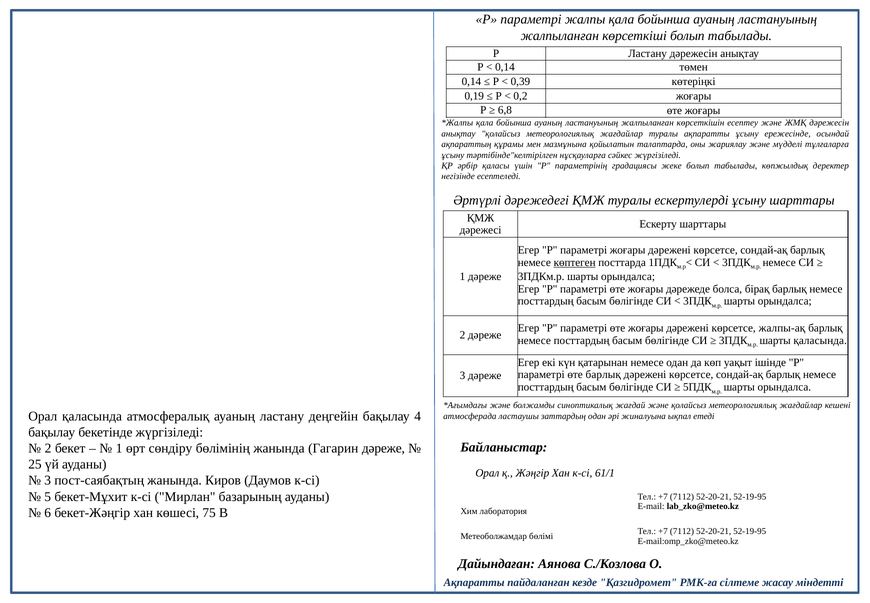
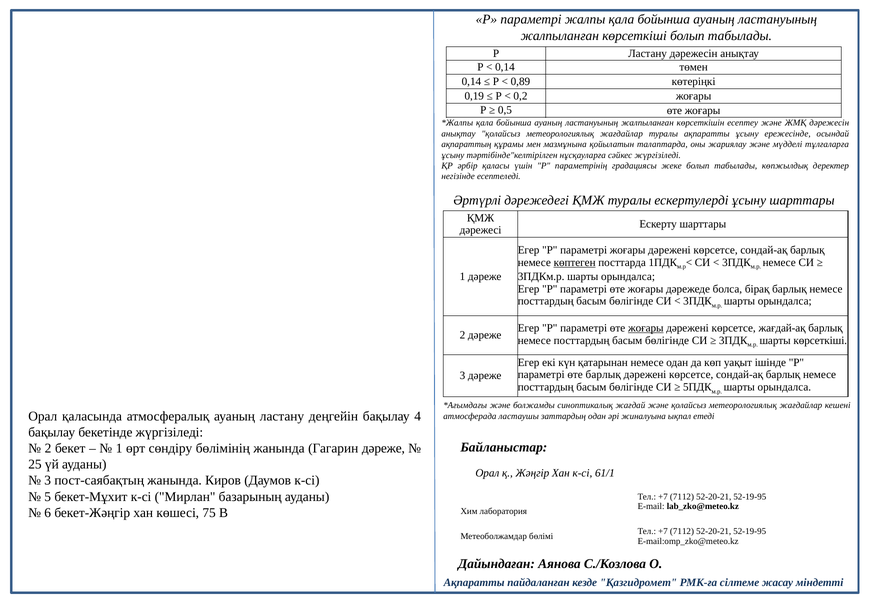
0,39: 0,39 -> 0,89
6,8: 6,8 -> 0,5
жоғары at (646, 328) underline: none -> present
жалпы-ақ: жалпы-ақ -> жағдай-ақ
шарты қаласында: қаласында -> көрсеткіші
